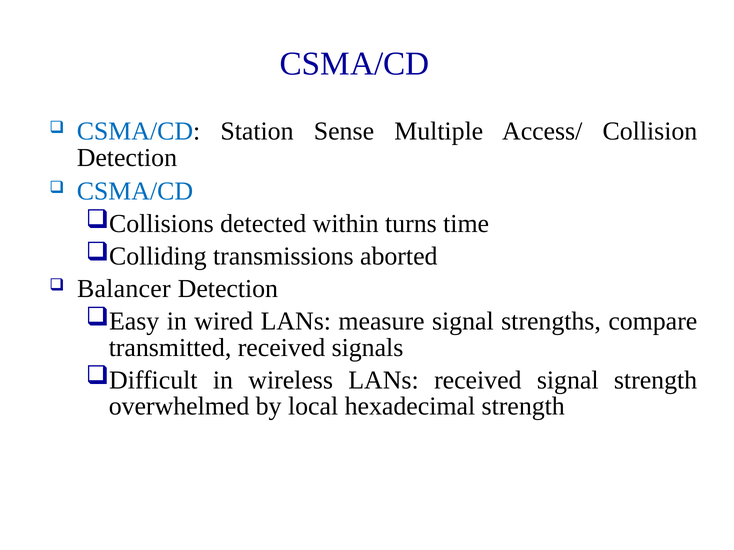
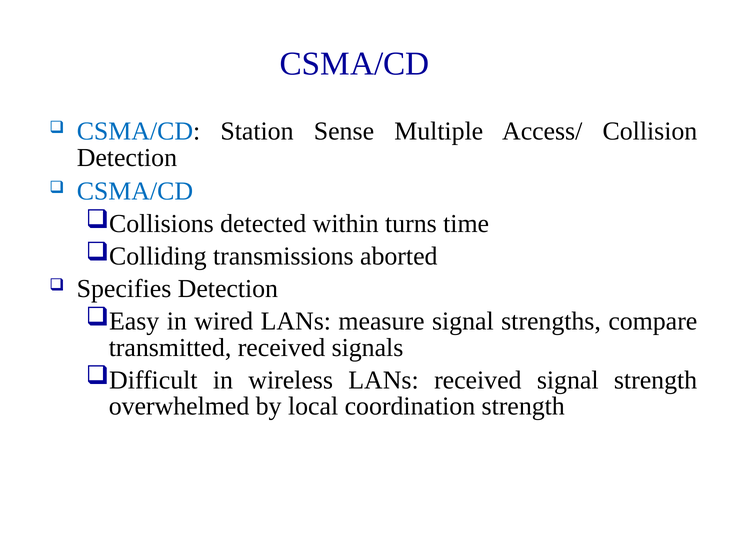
Balancer: Balancer -> Specifies
hexadecimal: hexadecimal -> coordination
